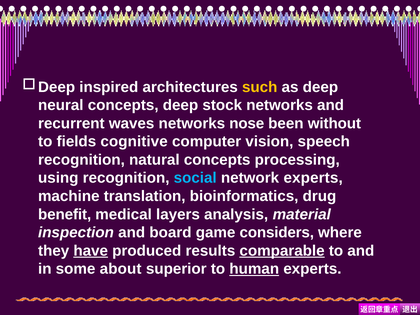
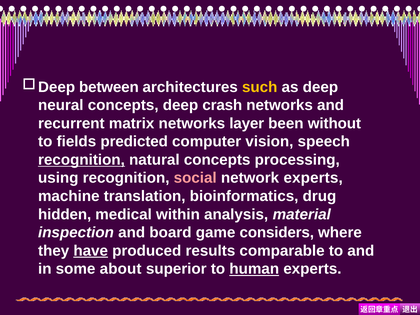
inspired: inspired -> between
stock: stock -> crash
waves: waves -> matrix
nose: nose -> layer
cognitive: cognitive -> predicted
recognition at (81, 160) underline: none -> present
social colour: light blue -> pink
benefit: benefit -> hidden
layers: layers -> within
comparable underline: present -> none
